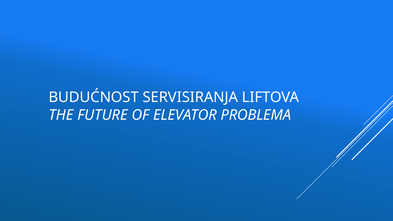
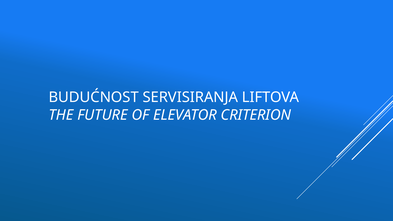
PROBLEMA: PROBLEMA -> CRITERION
